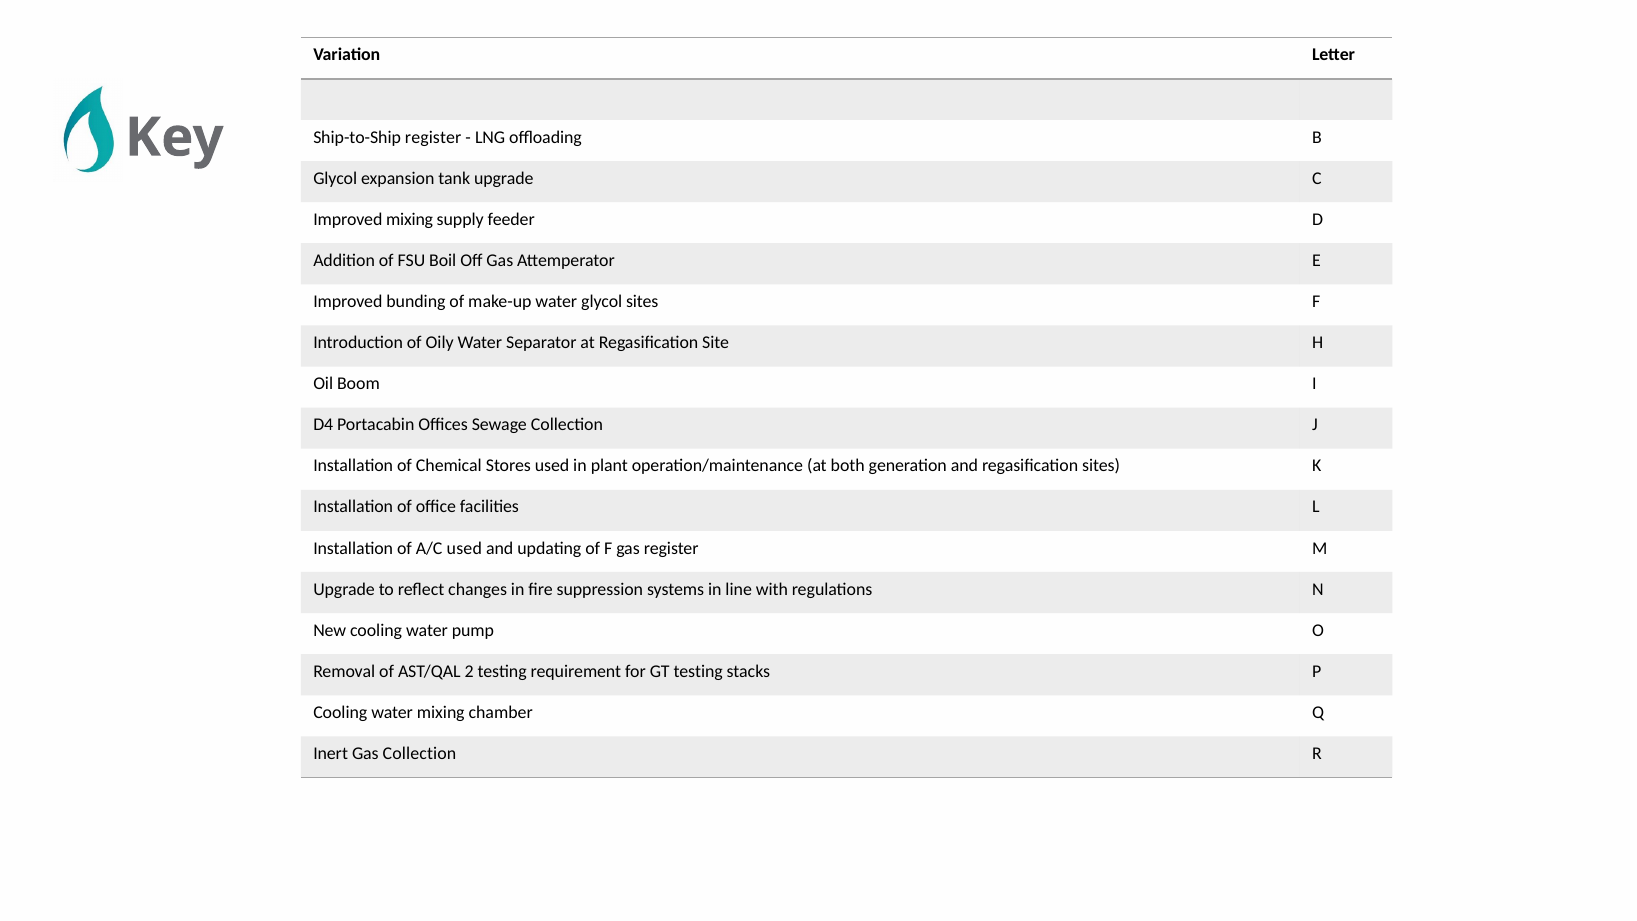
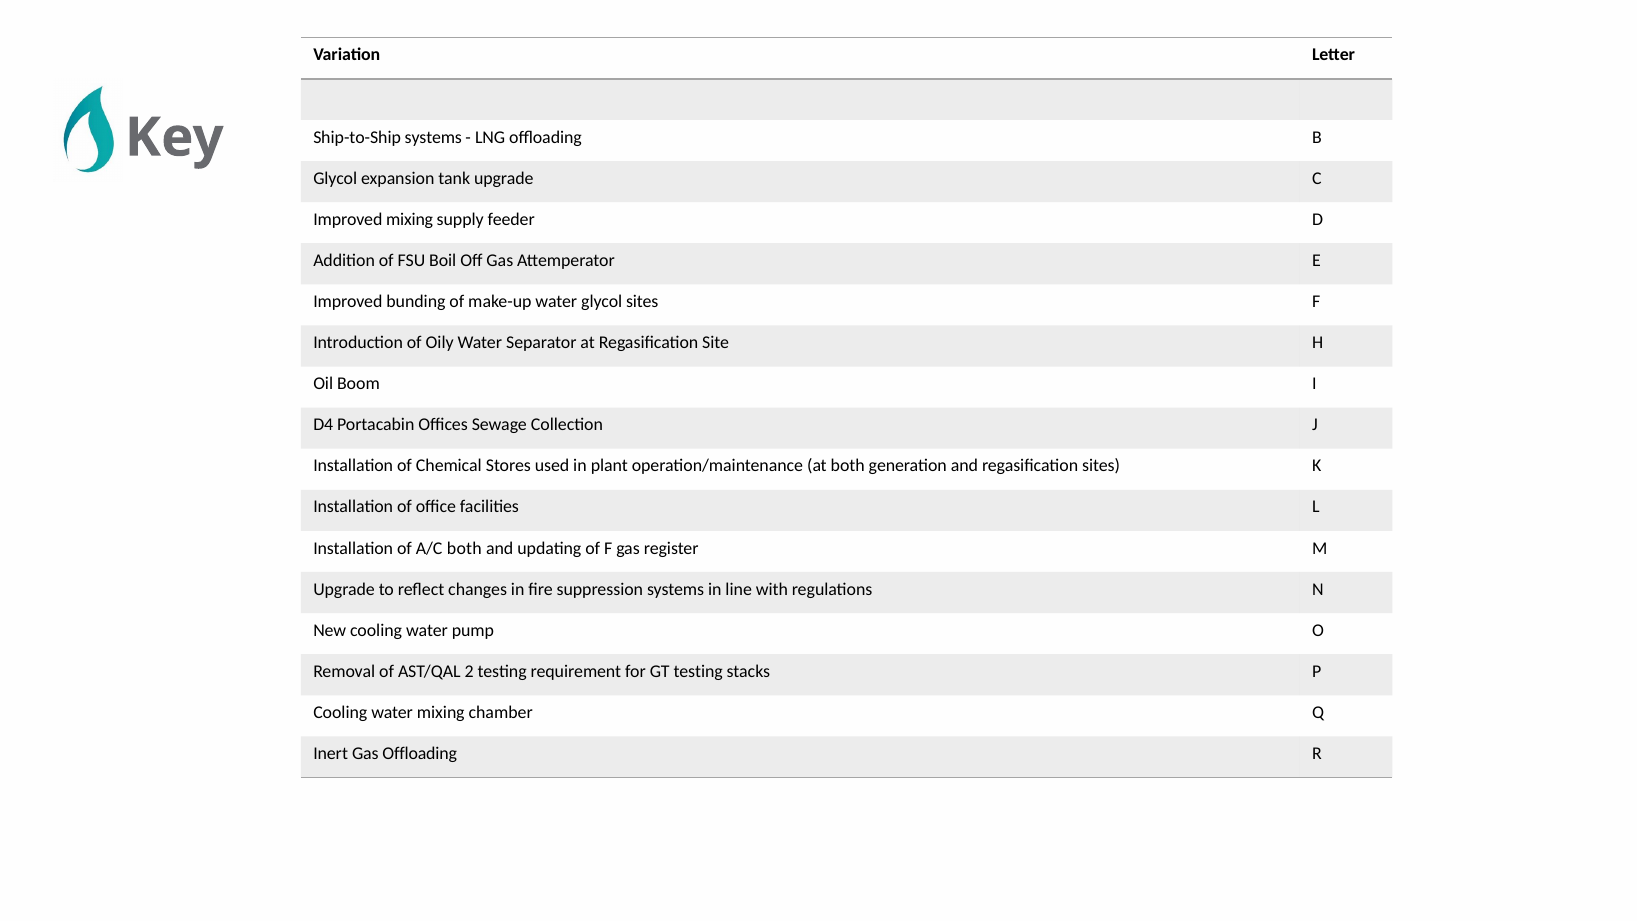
Ship-to-Ship register: register -> systems
A/C used: used -> both
Gas Collection: Collection -> Offloading
